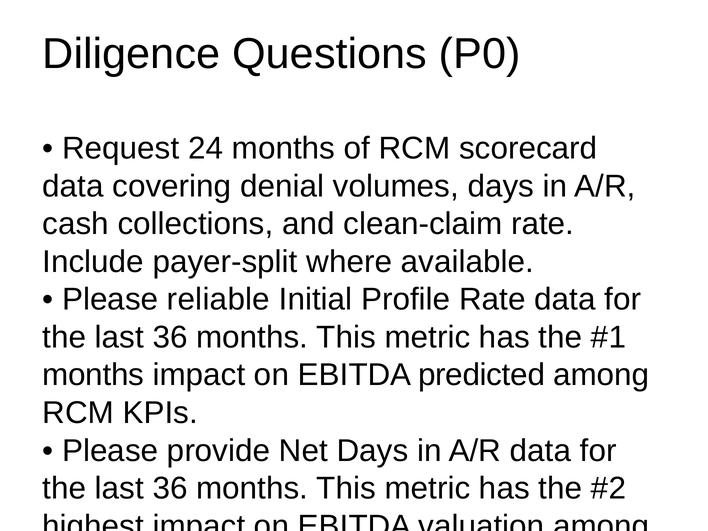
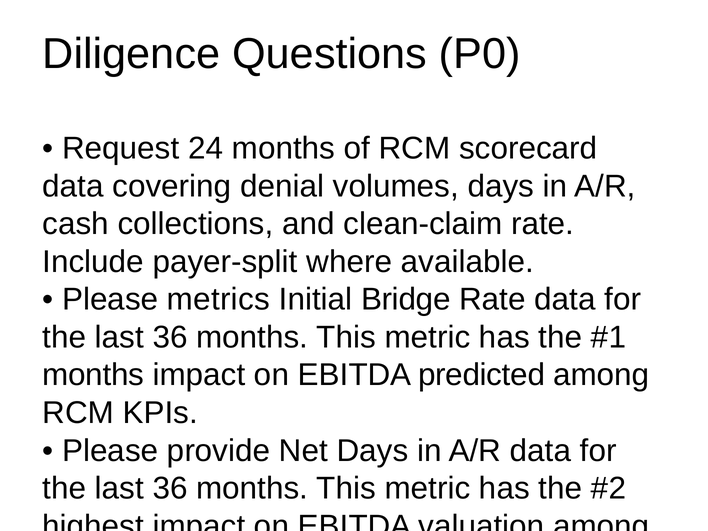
reliable: reliable -> metrics
Profile: Profile -> Bridge
